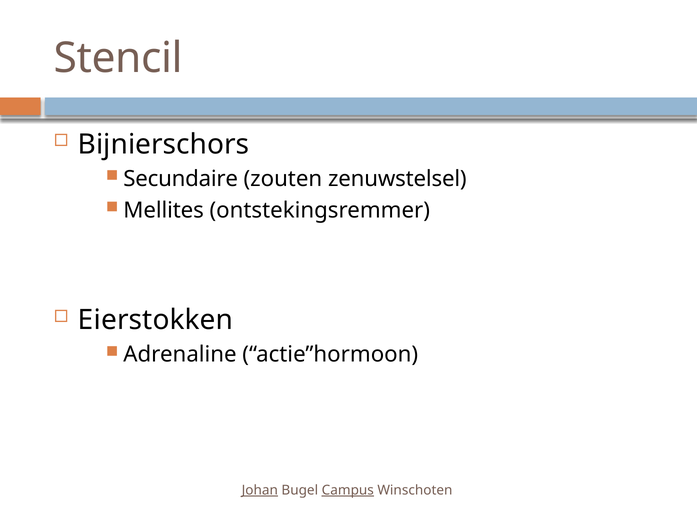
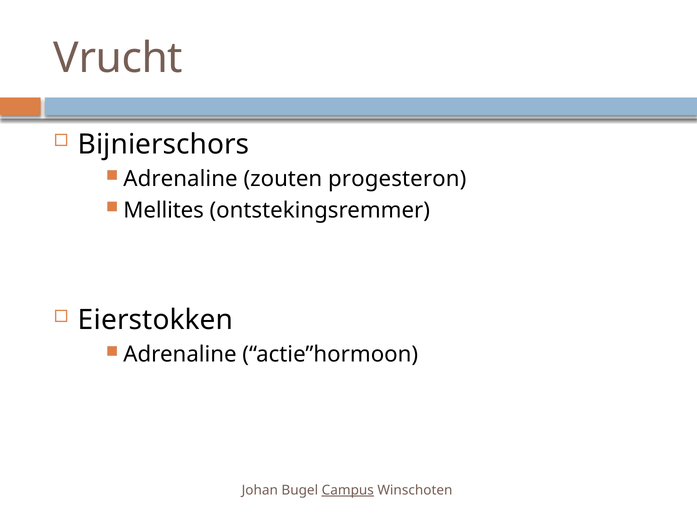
Stencil: Stencil -> Vrucht
Secundaire at (181, 179): Secundaire -> Adrenaline
zenuwstelsel: zenuwstelsel -> progesteron
Johan underline: present -> none
